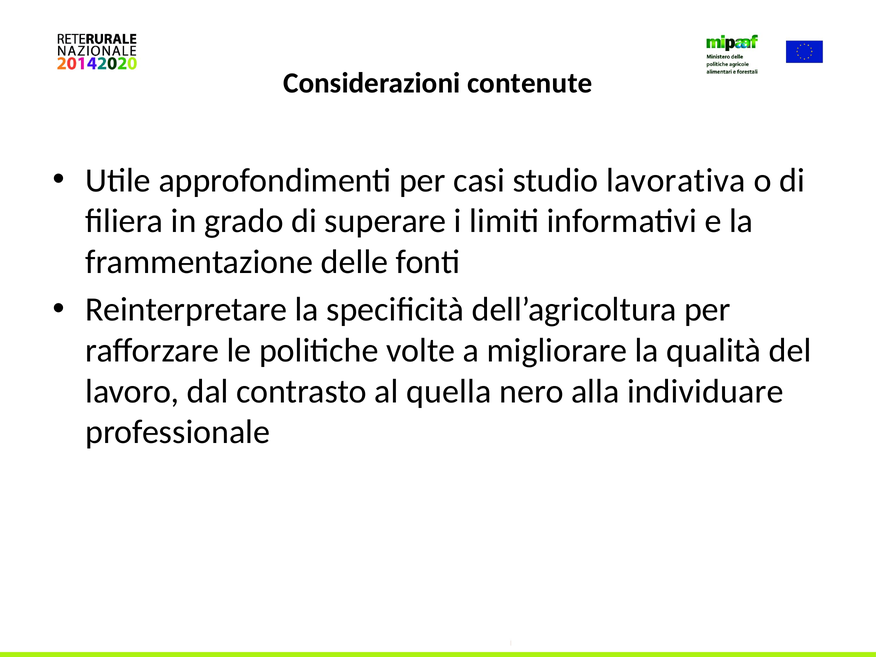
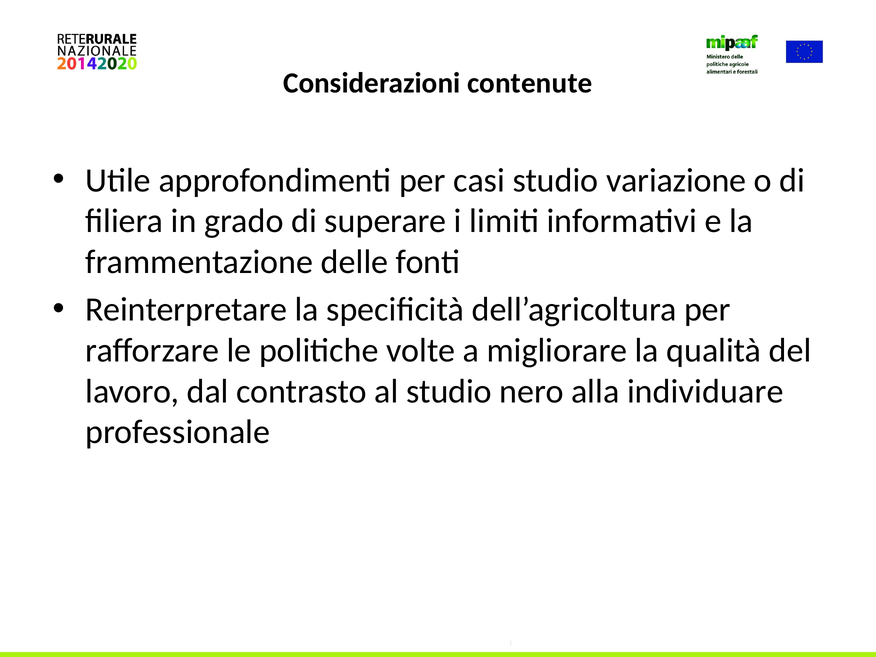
lavorativa: lavorativa -> variazione
al quella: quella -> studio
